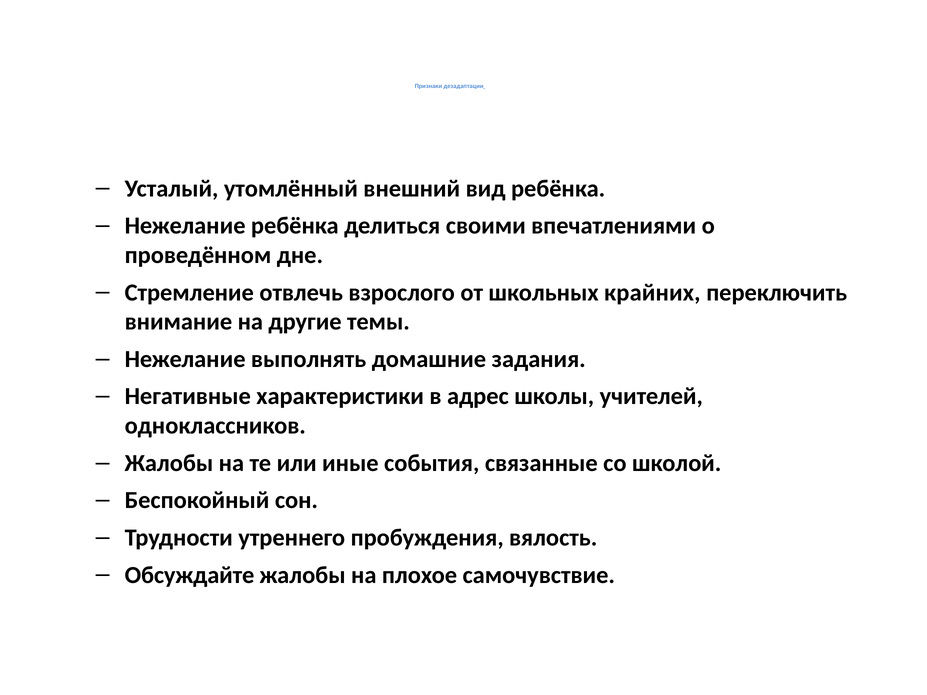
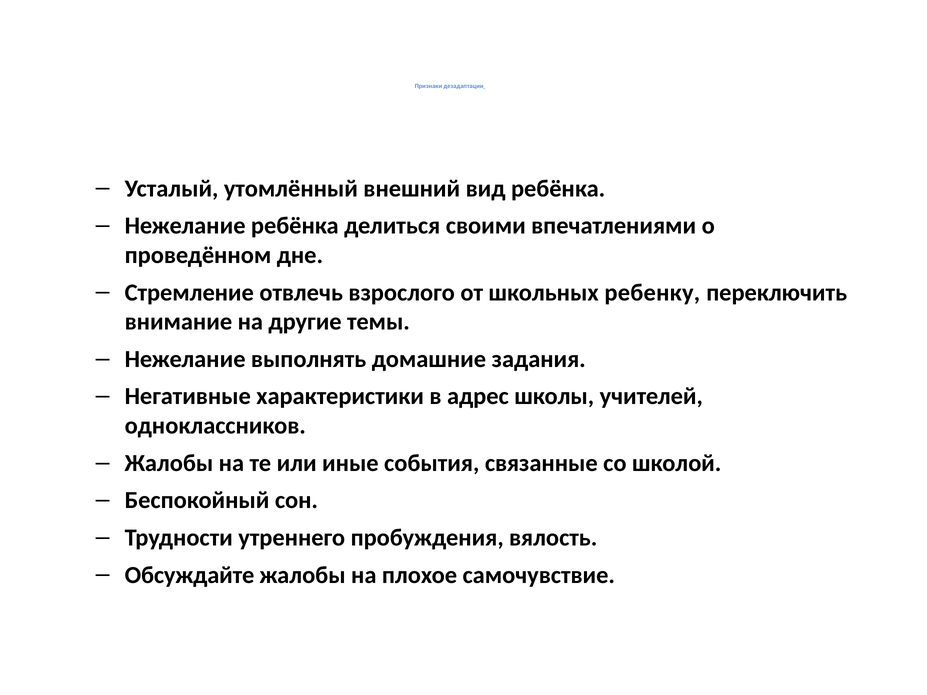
крайних: крайних -> ребенку
